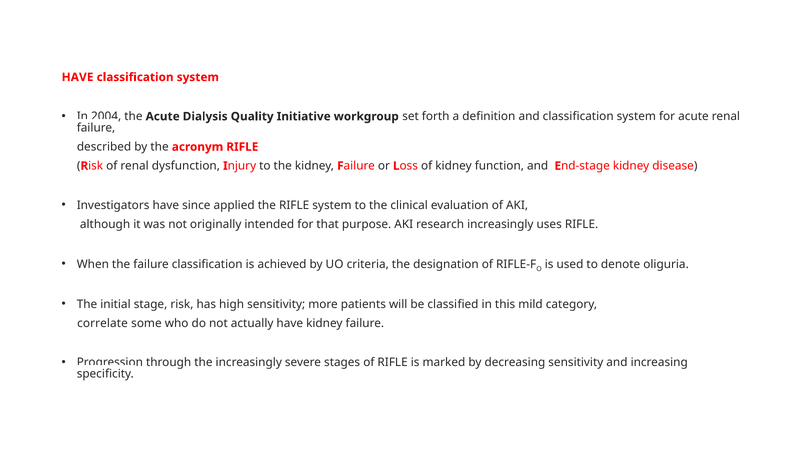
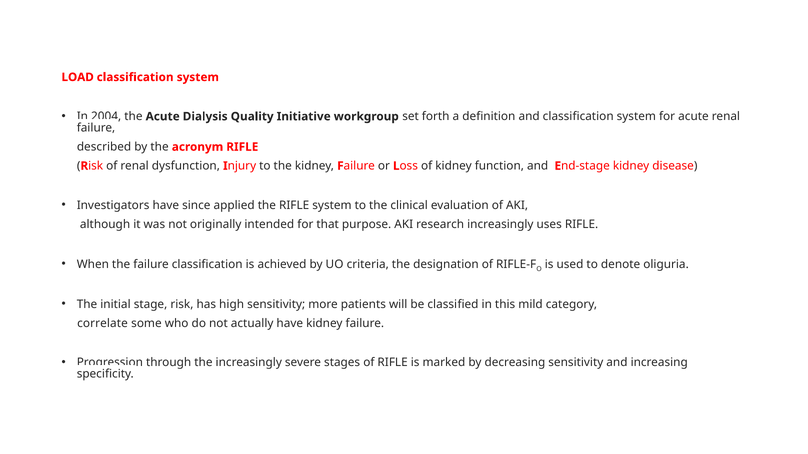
HAVE at (78, 77): HAVE -> LOAD
